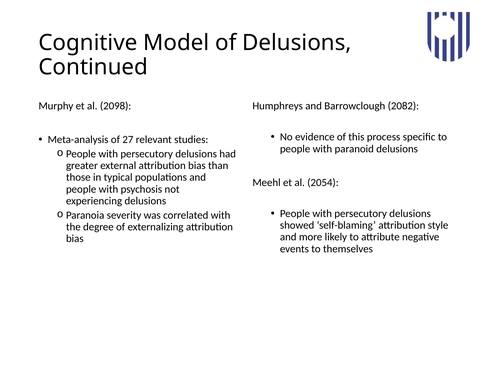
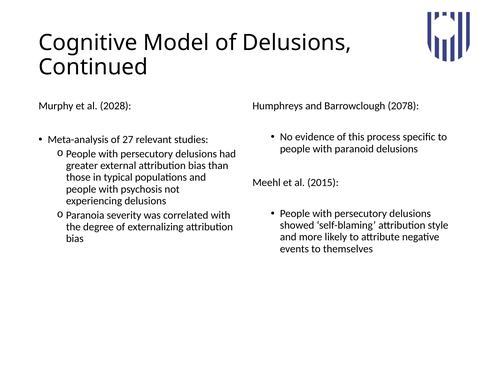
2098: 2098 -> 2028
2082: 2082 -> 2078
2054: 2054 -> 2015
